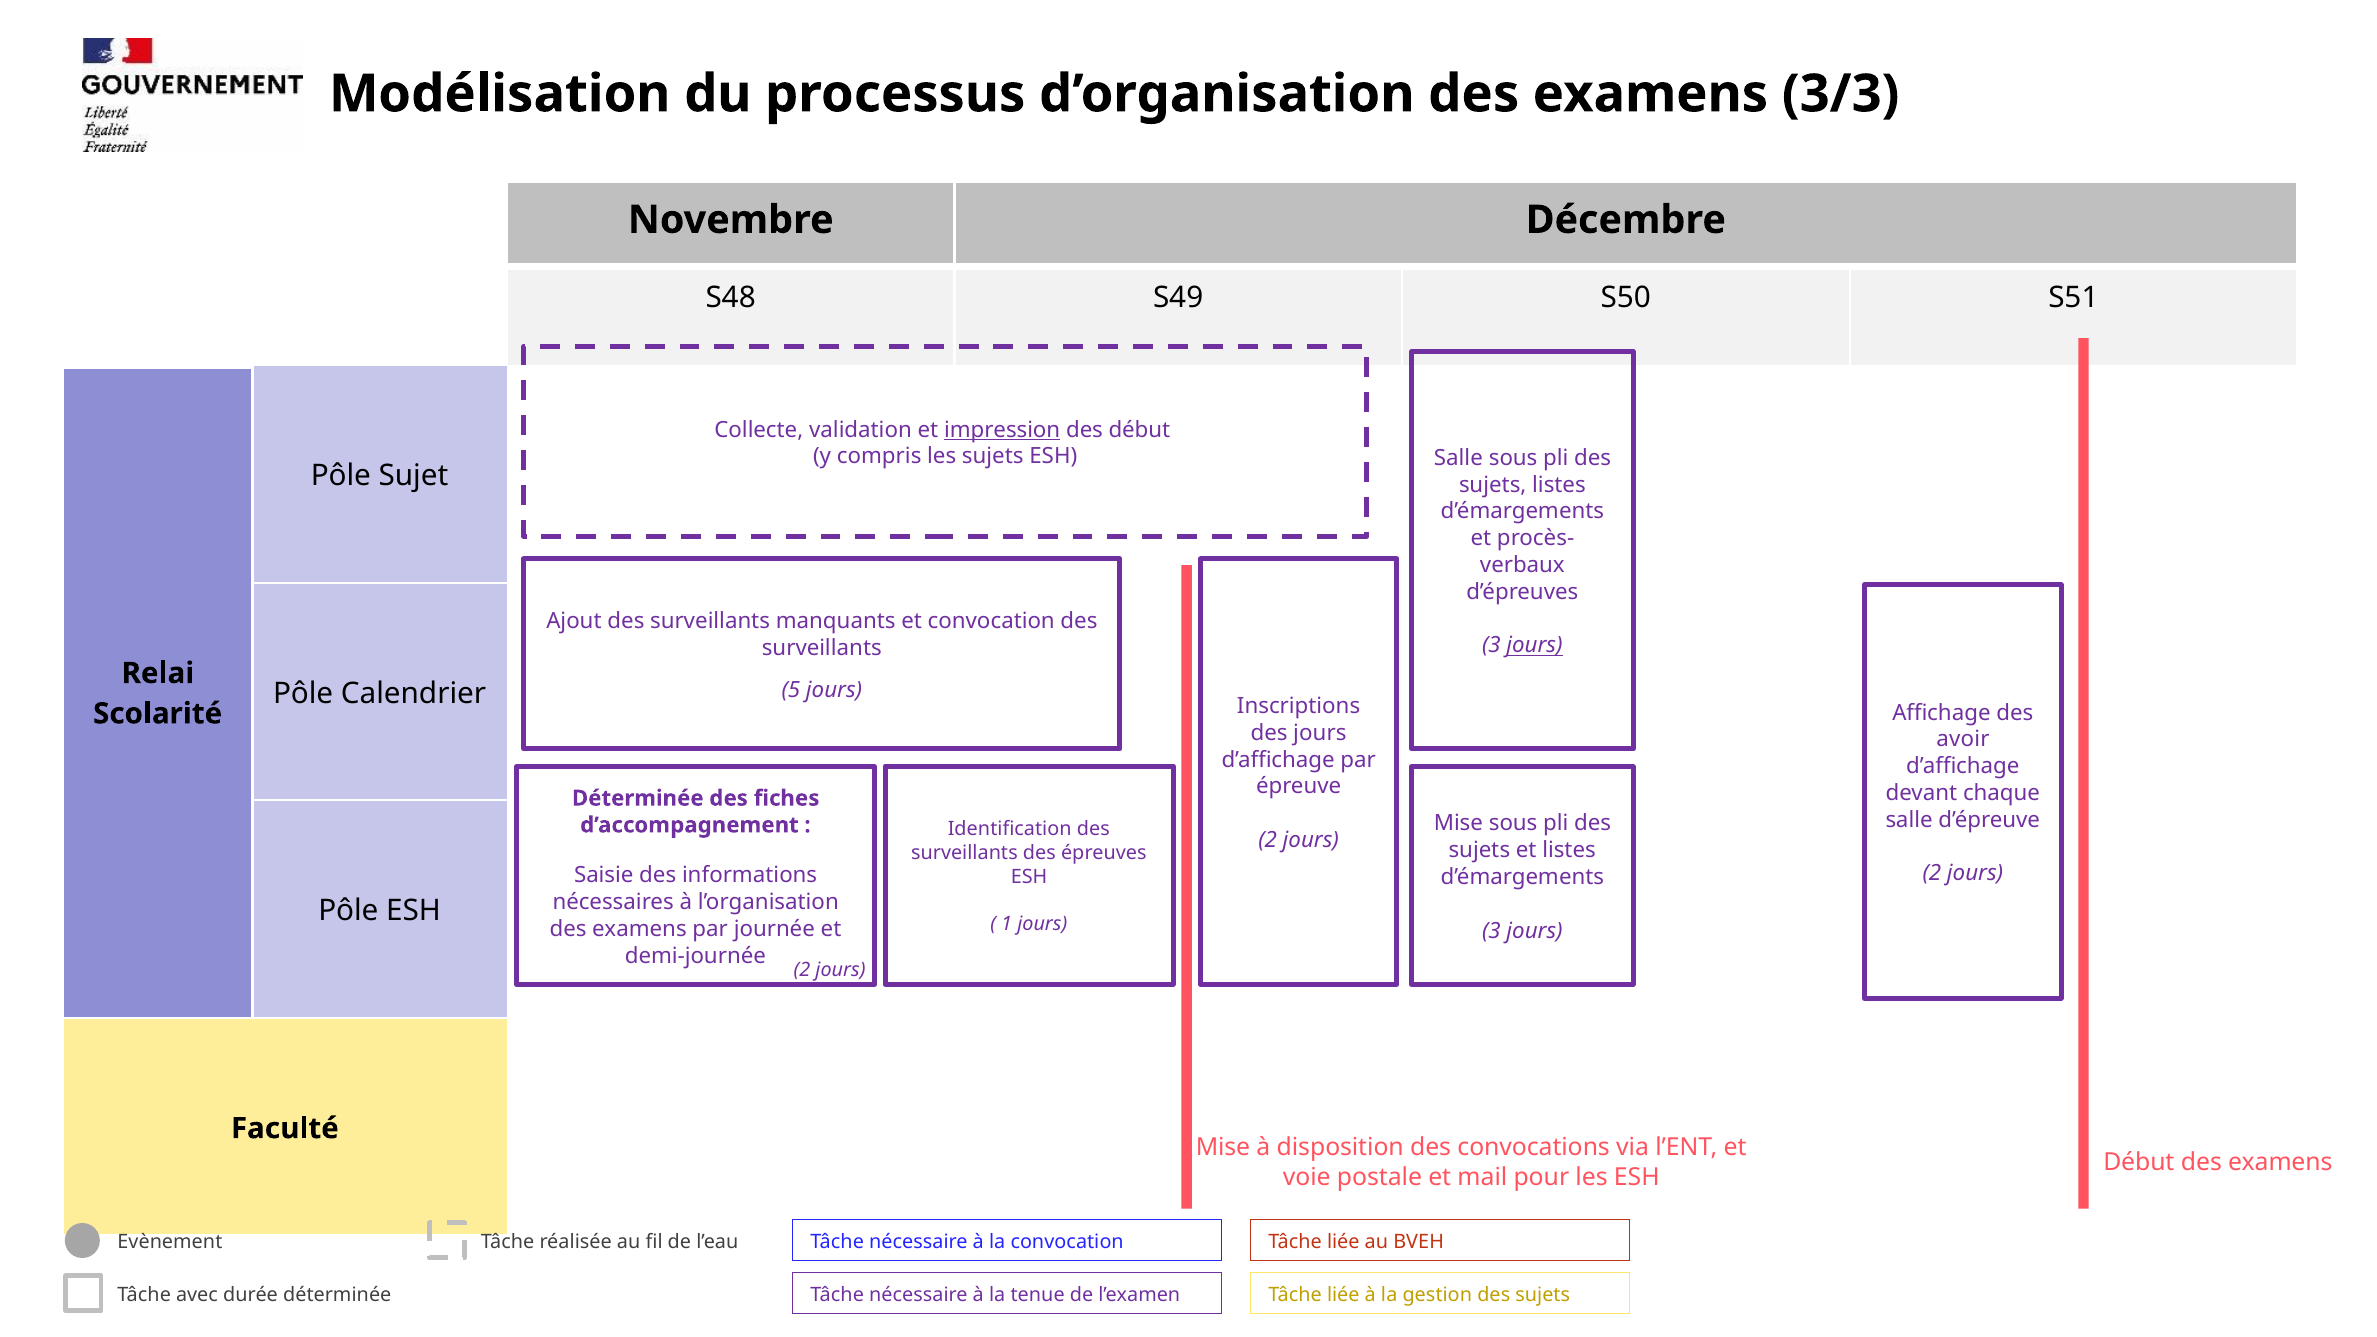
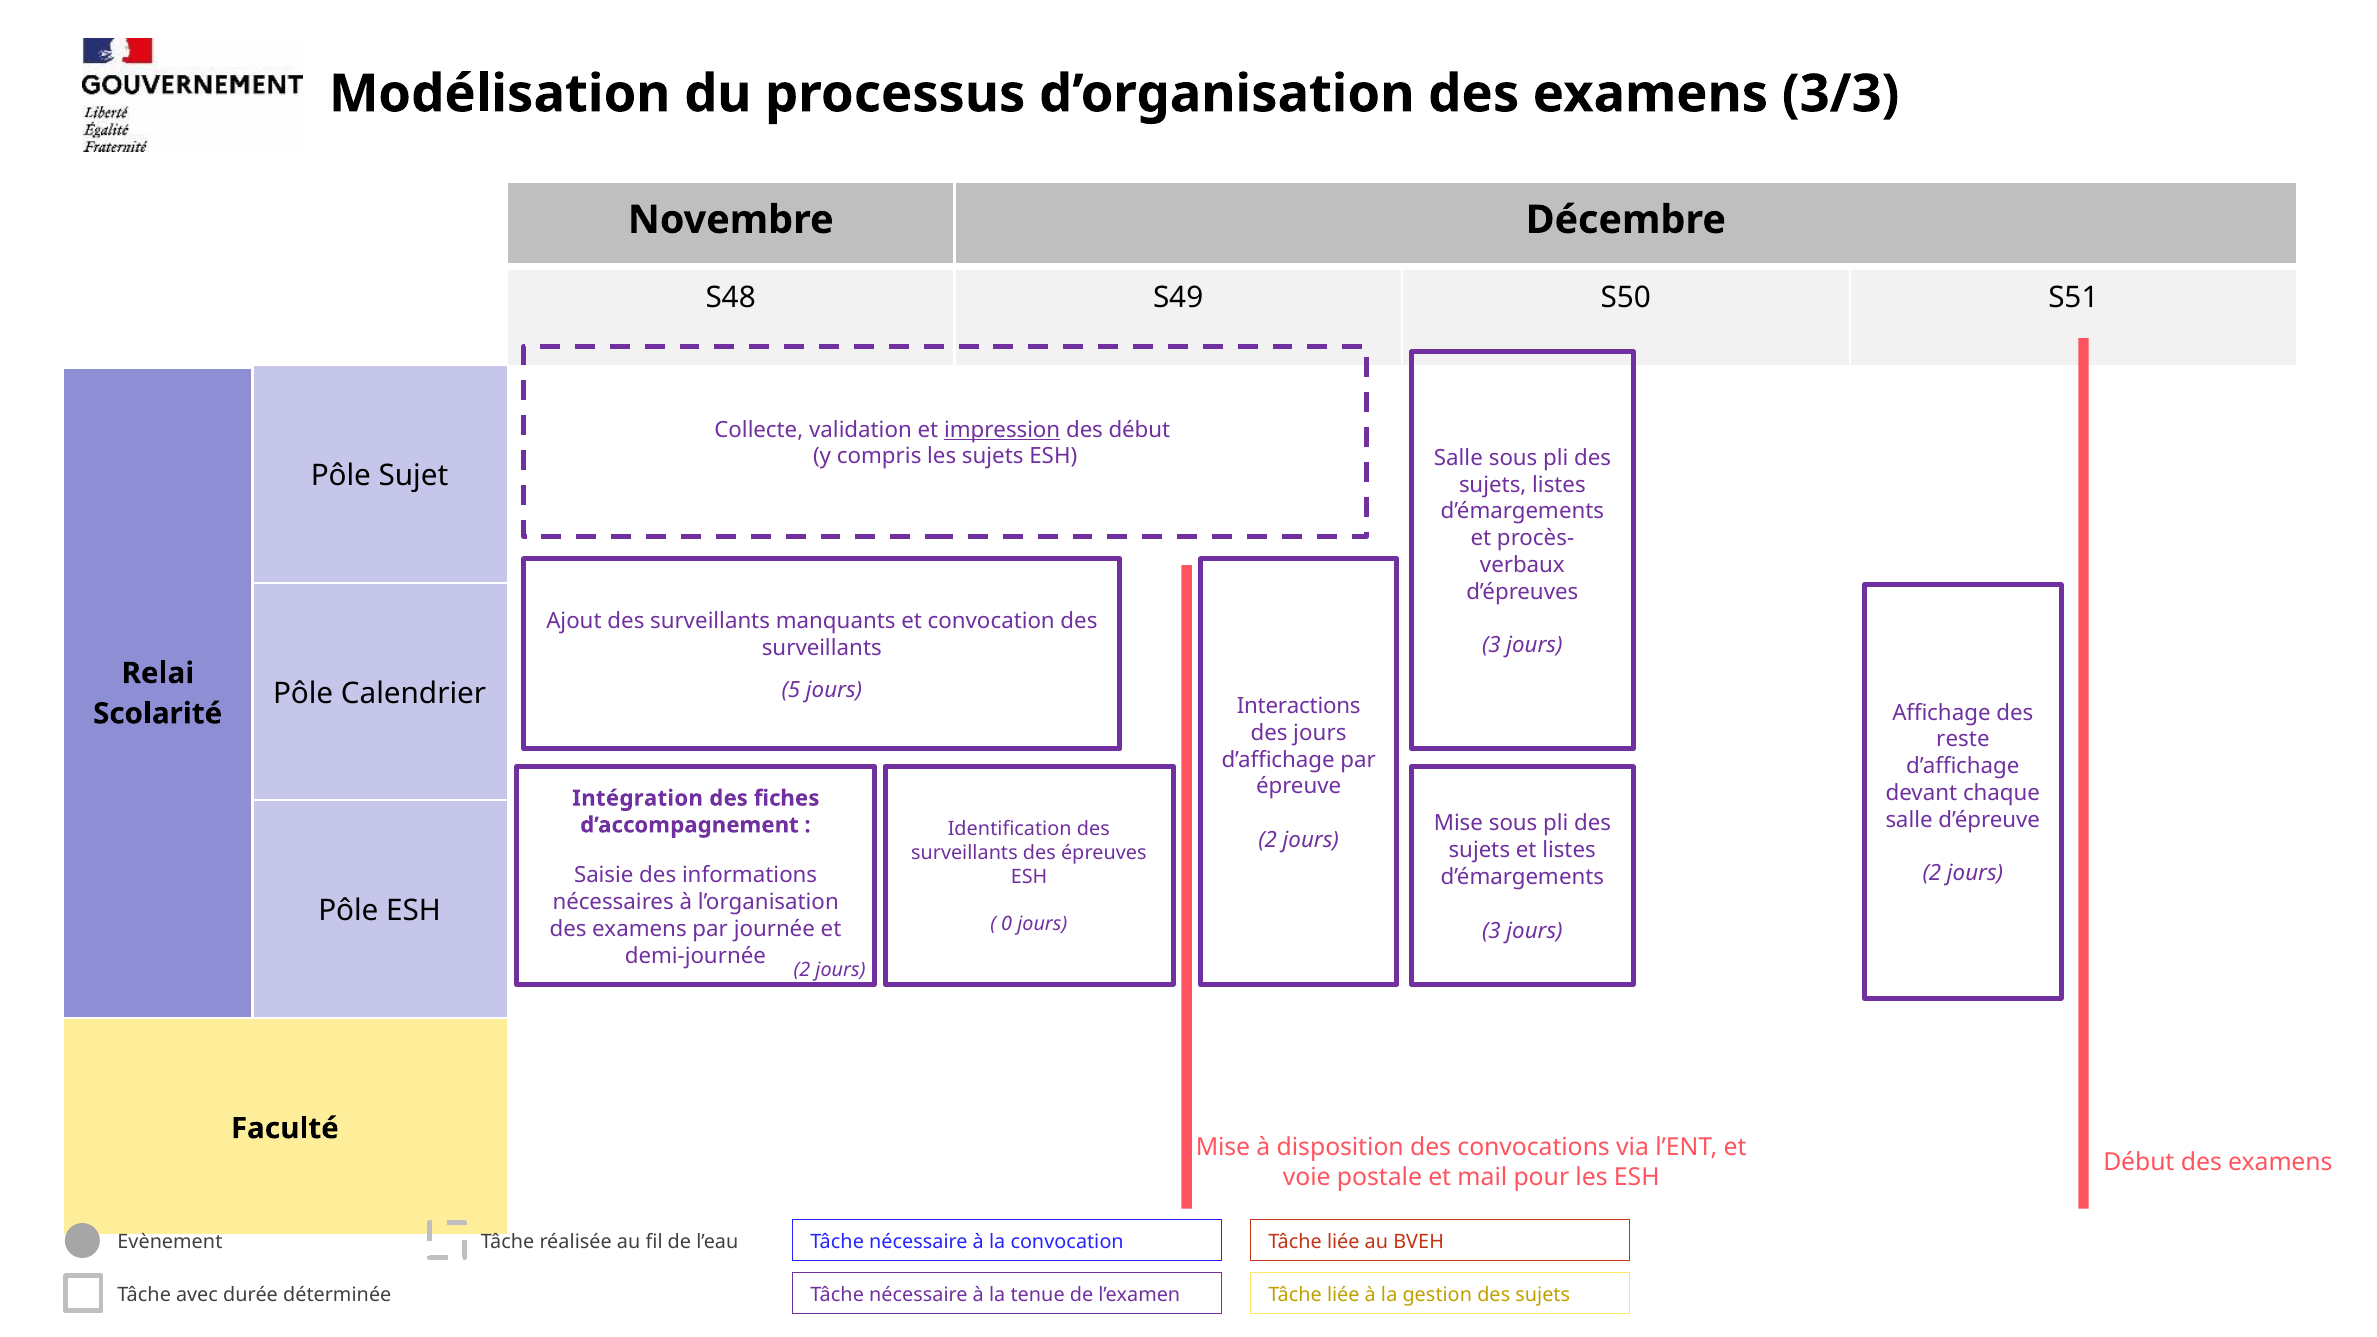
jours at (1534, 646) underline: present -> none
Inscriptions: Inscriptions -> Interactions
avoir: avoir -> reste
Déterminée at (638, 798): Déterminée -> Intégration
1: 1 -> 0
